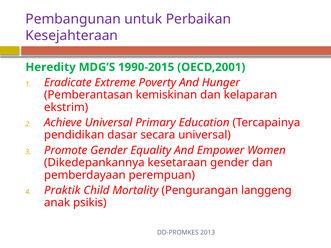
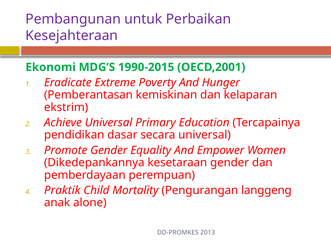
Heredity: Heredity -> Ekonomi
psikis: psikis -> alone
